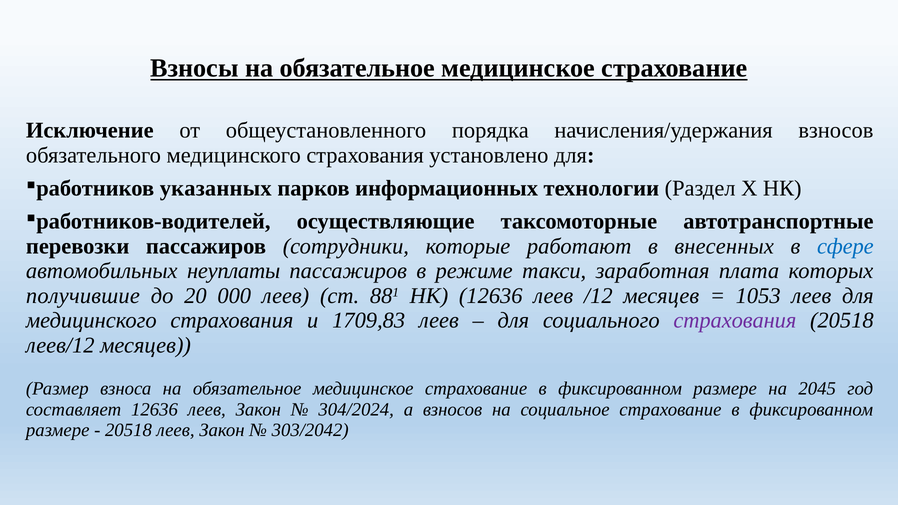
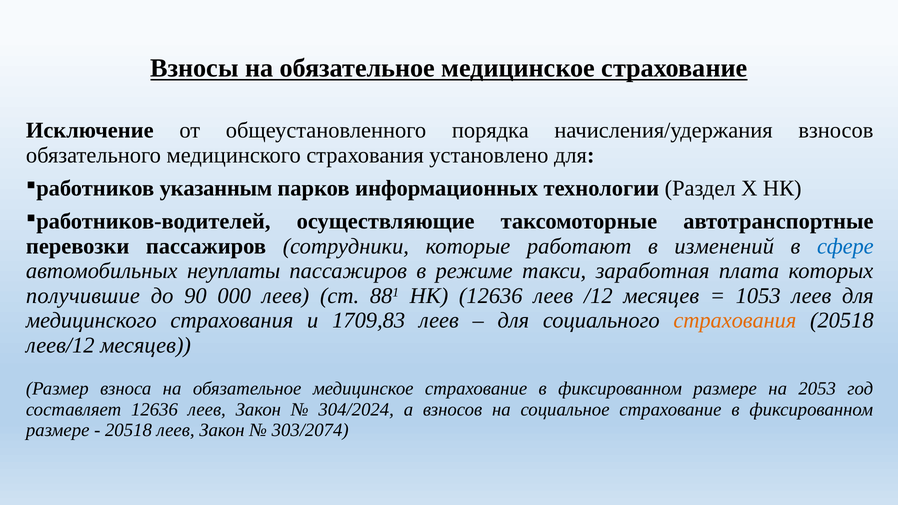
указанных: указанных -> указанным
внесенных: внесенных -> изменений
20: 20 -> 90
страхования at (735, 321) colour: purple -> orange
2045: 2045 -> 2053
303/2042: 303/2042 -> 303/2074
